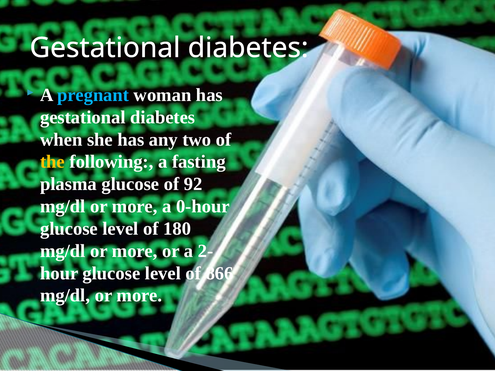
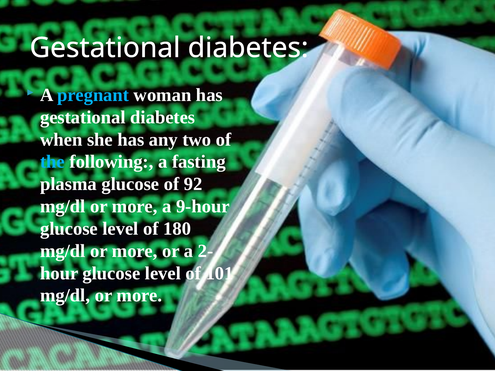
the colour: yellow -> light blue
0-hour: 0-hour -> 9-hour
866: 866 -> 101
